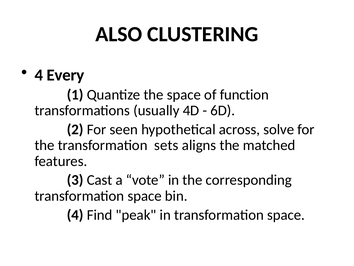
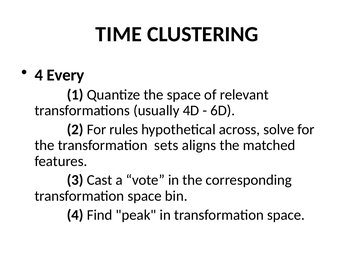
ALSO: ALSO -> TIME
function: function -> relevant
seen: seen -> rules
